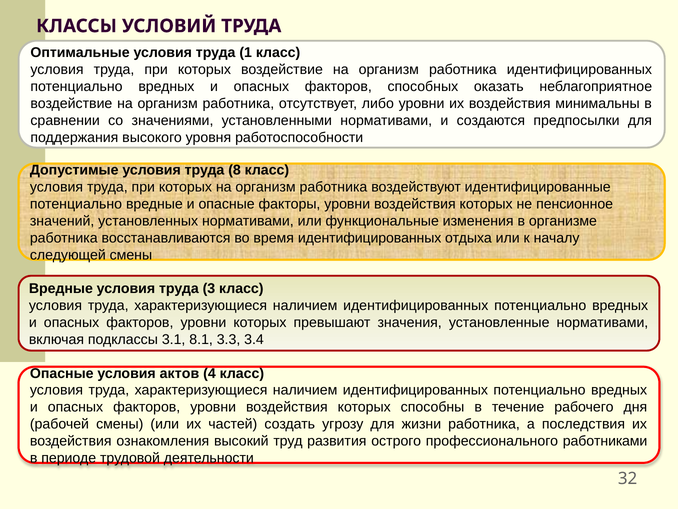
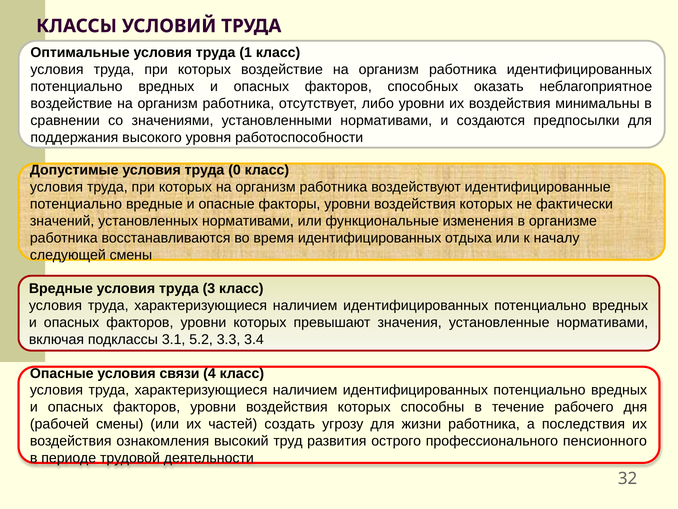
8: 8 -> 0
пенсионное: пенсионное -> фактически
8.1: 8.1 -> 5.2
актов: актов -> связи
работниками: работниками -> пенсионного
